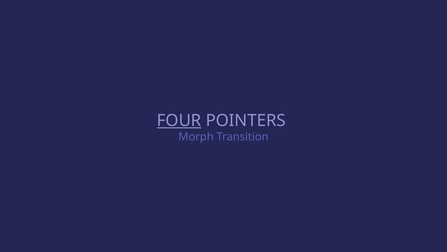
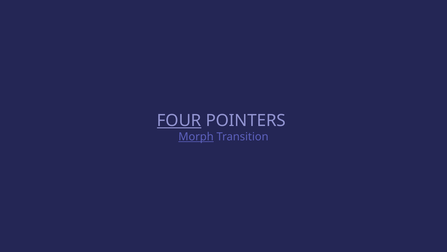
Morph underline: none -> present
